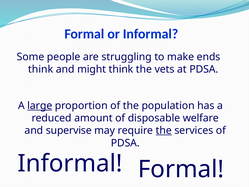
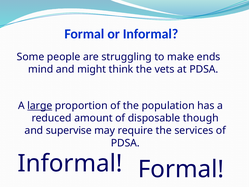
think at (41, 69): think -> mind
welfare: welfare -> though
the at (164, 130) underline: present -> none
